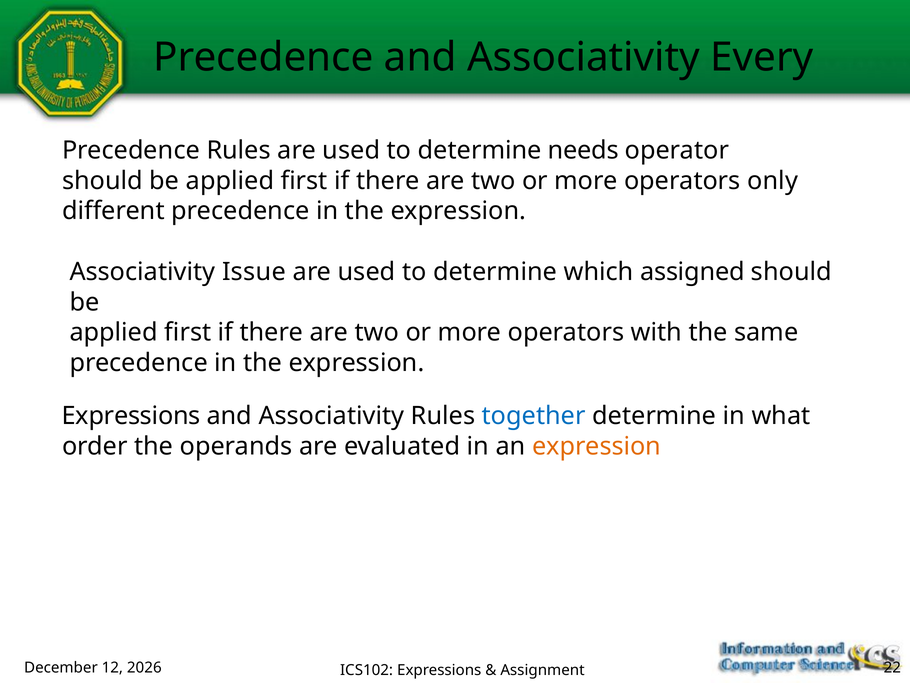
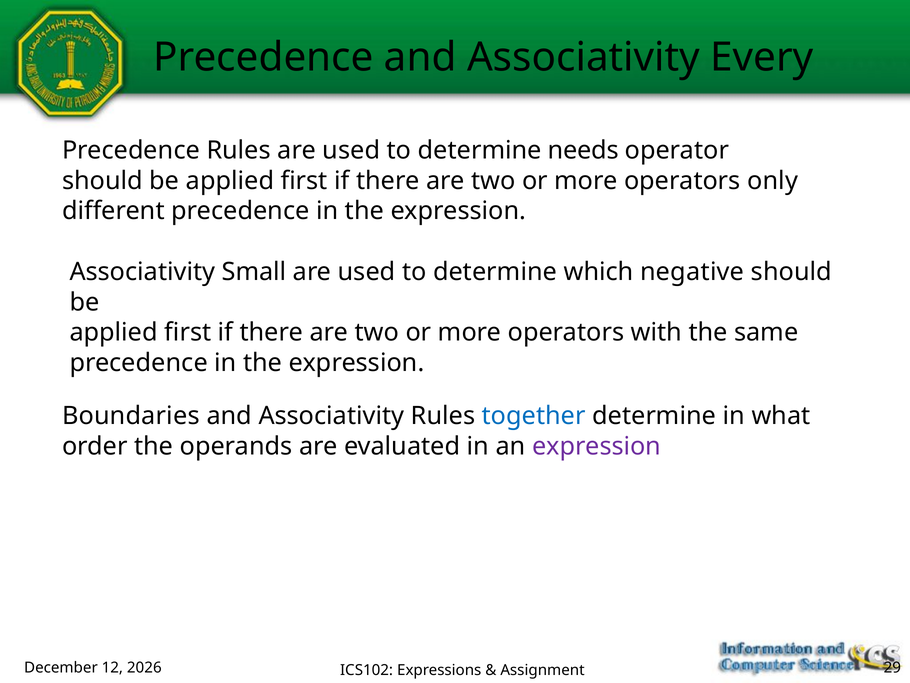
Issue: Issue -> Small
assigned: assigned -> negative
Expressions at (131, 416): Expressions -> Boundaries
expression at (597, 446) colour: orange -> purple
22: 22 -> 29
